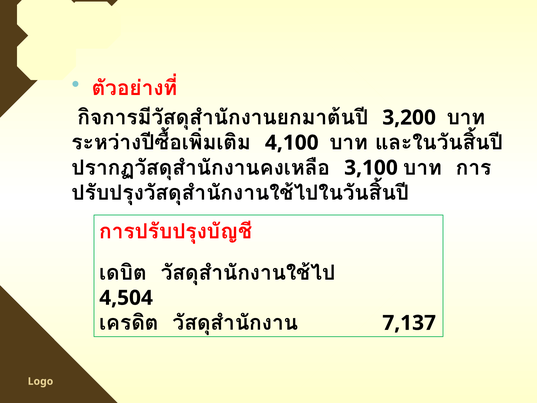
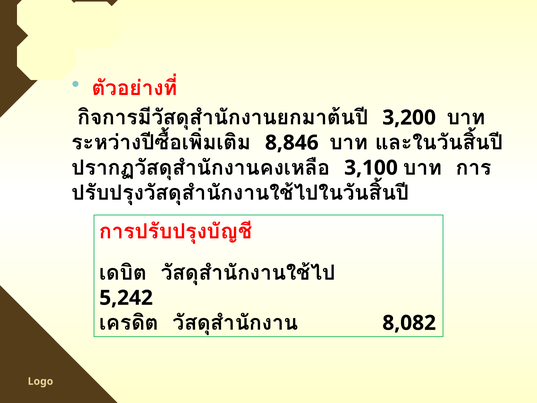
4,100: 4,100 -> 8,846
4,504: 4,504 -> 5,242
7,137: 7,137 -> 8,082
